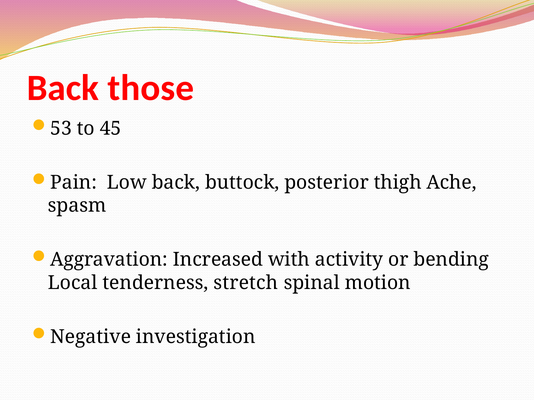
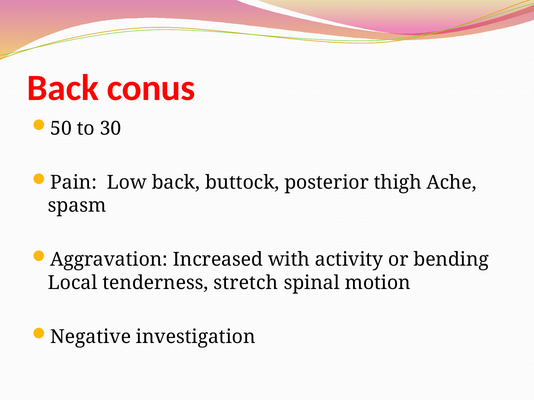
those: those -> conus
53: 53 -> 50
45: 45 -> 30
